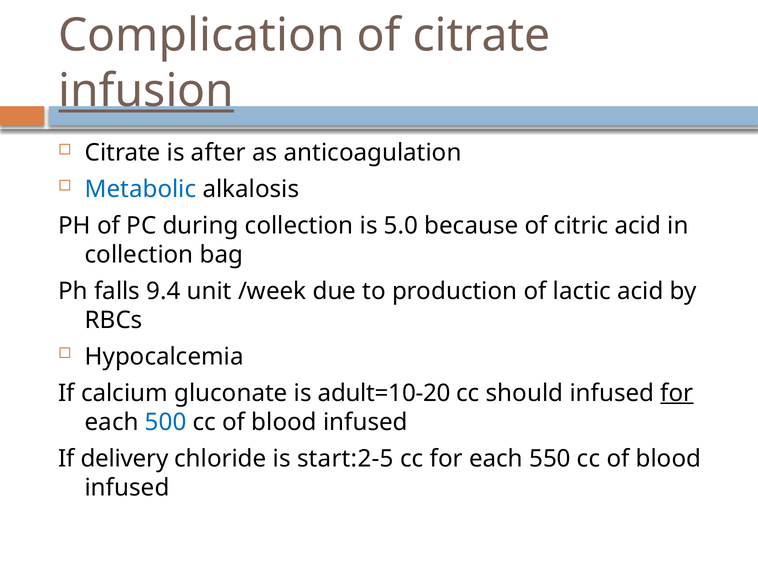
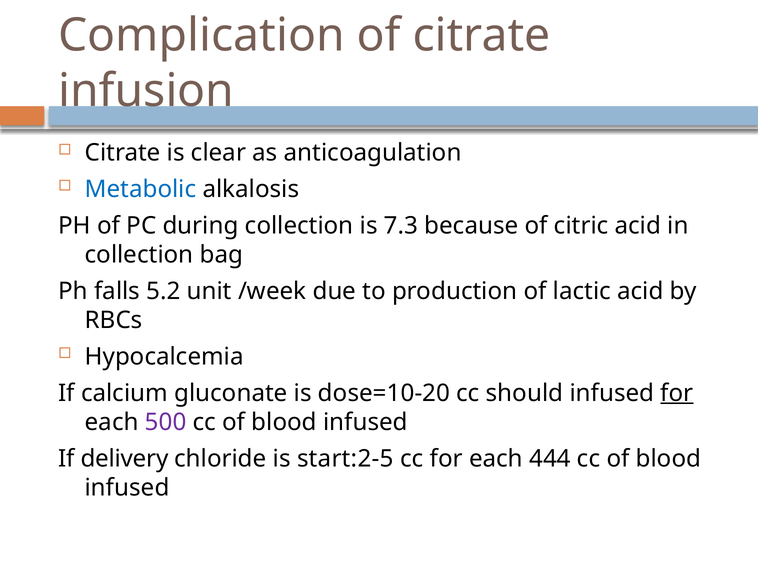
infusion underline: present -> none
after: after -> clear
5.0: 5.0 -> 7.3
9.4: 9.4 -> 5.2
adult=10-20: adult=10-20 -> dose=10-20
500 colour: blue -> purple
550: 550 -> 444
